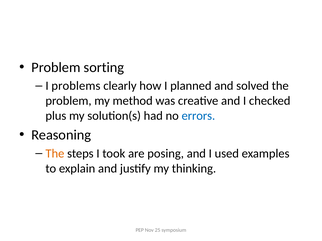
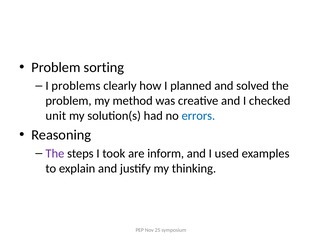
plus: plus -> unit
The at (55, 154) colour: orange -> purple
posing: posing -> inform
